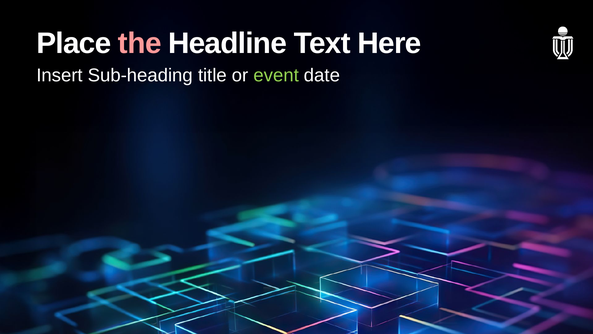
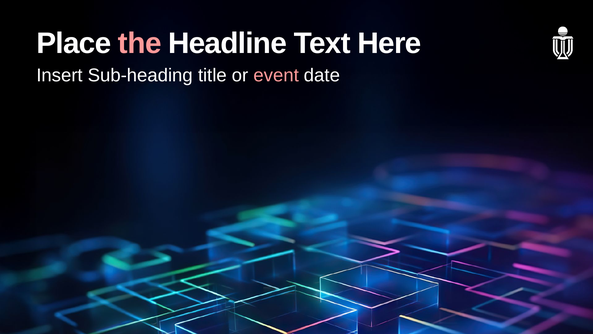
event colour: light green -> pink
